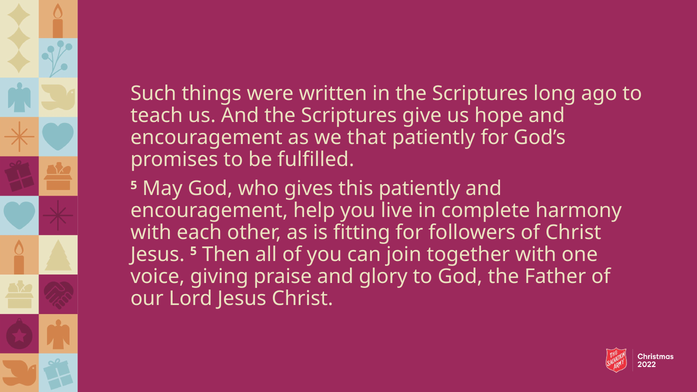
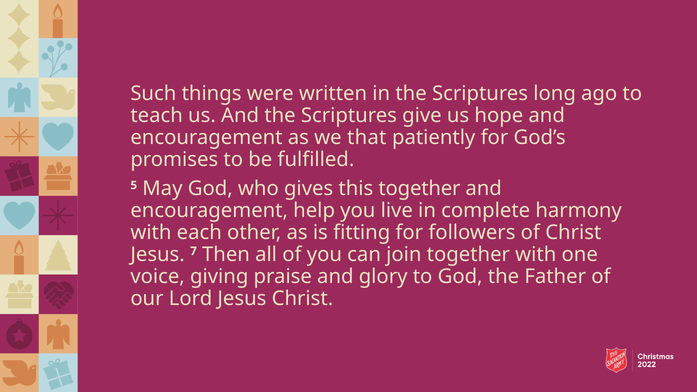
this patiently: patiently -> together
Jesus 5: 5 -> 7
